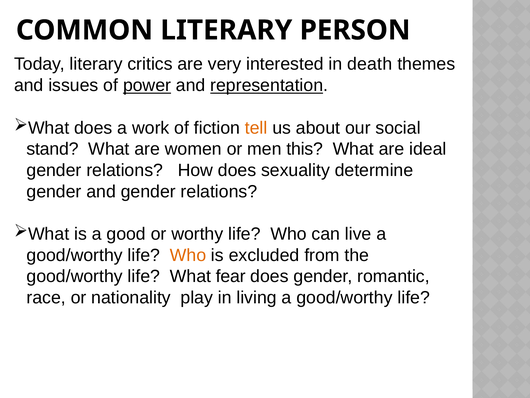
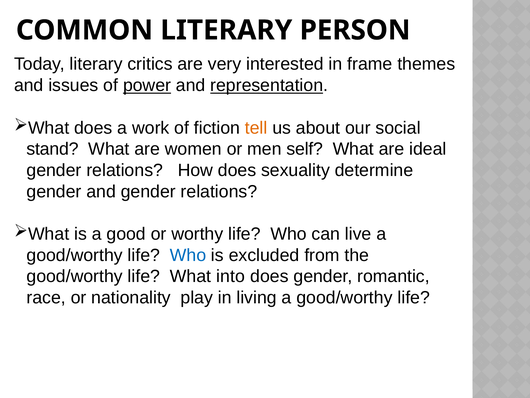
death: death -> frame
this: this -> self
Who at (188, 255) colour: orange -> blue
fear: fear -> into
